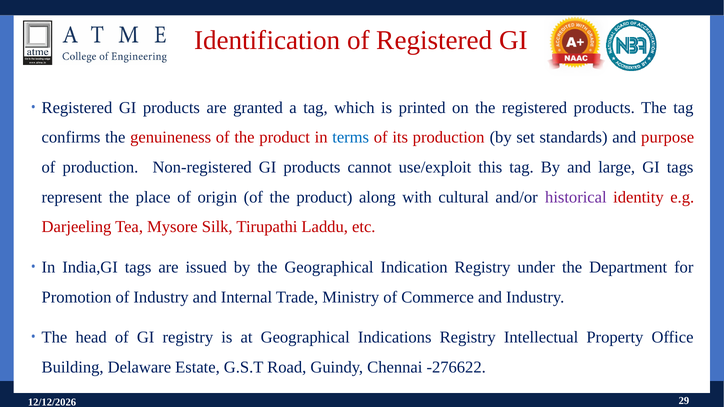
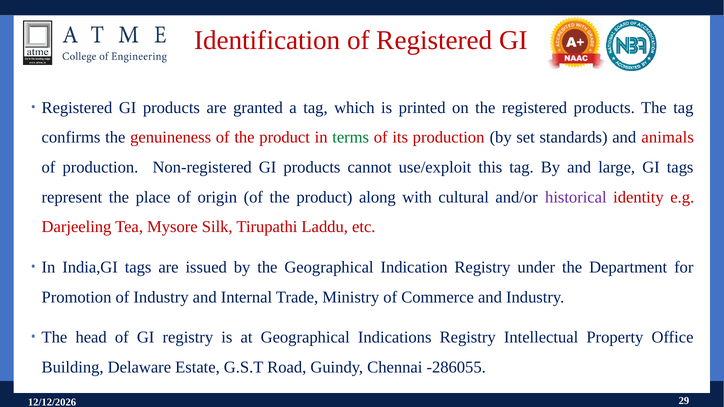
terms colour: blue -> green
purpose: purpose -> animals
-276622: -276622 -> -286055
